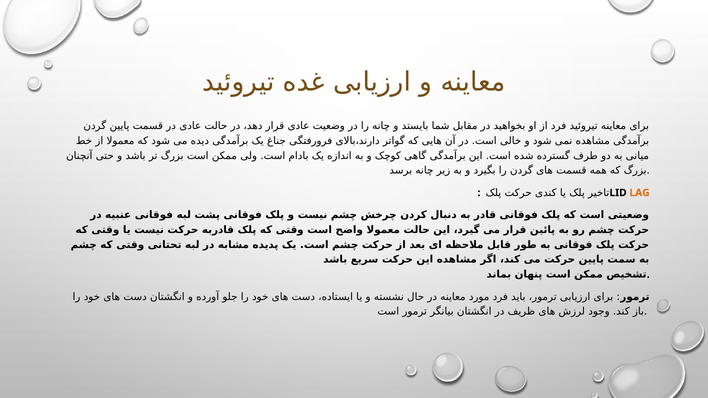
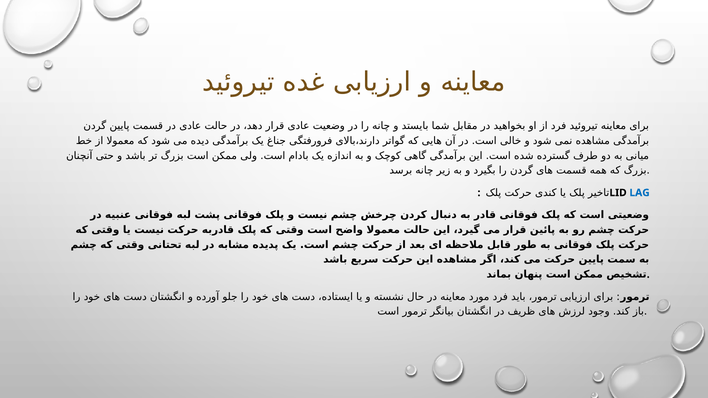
LAG colour: orange -> blue
